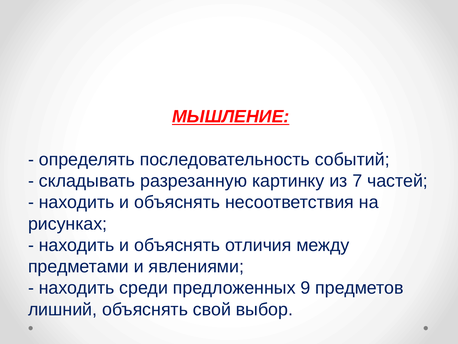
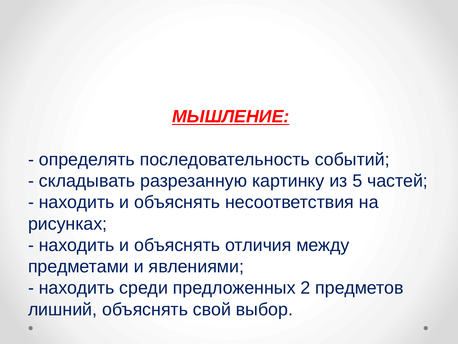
7: 7 -> 5
9: 9 -> 2
